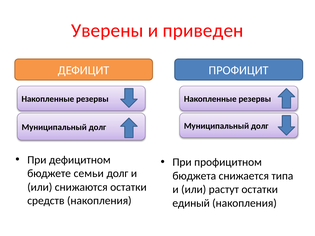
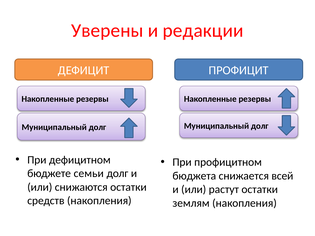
приведен: приведен -> редакции
типа: типа -> всей
единый: единый -> землям
